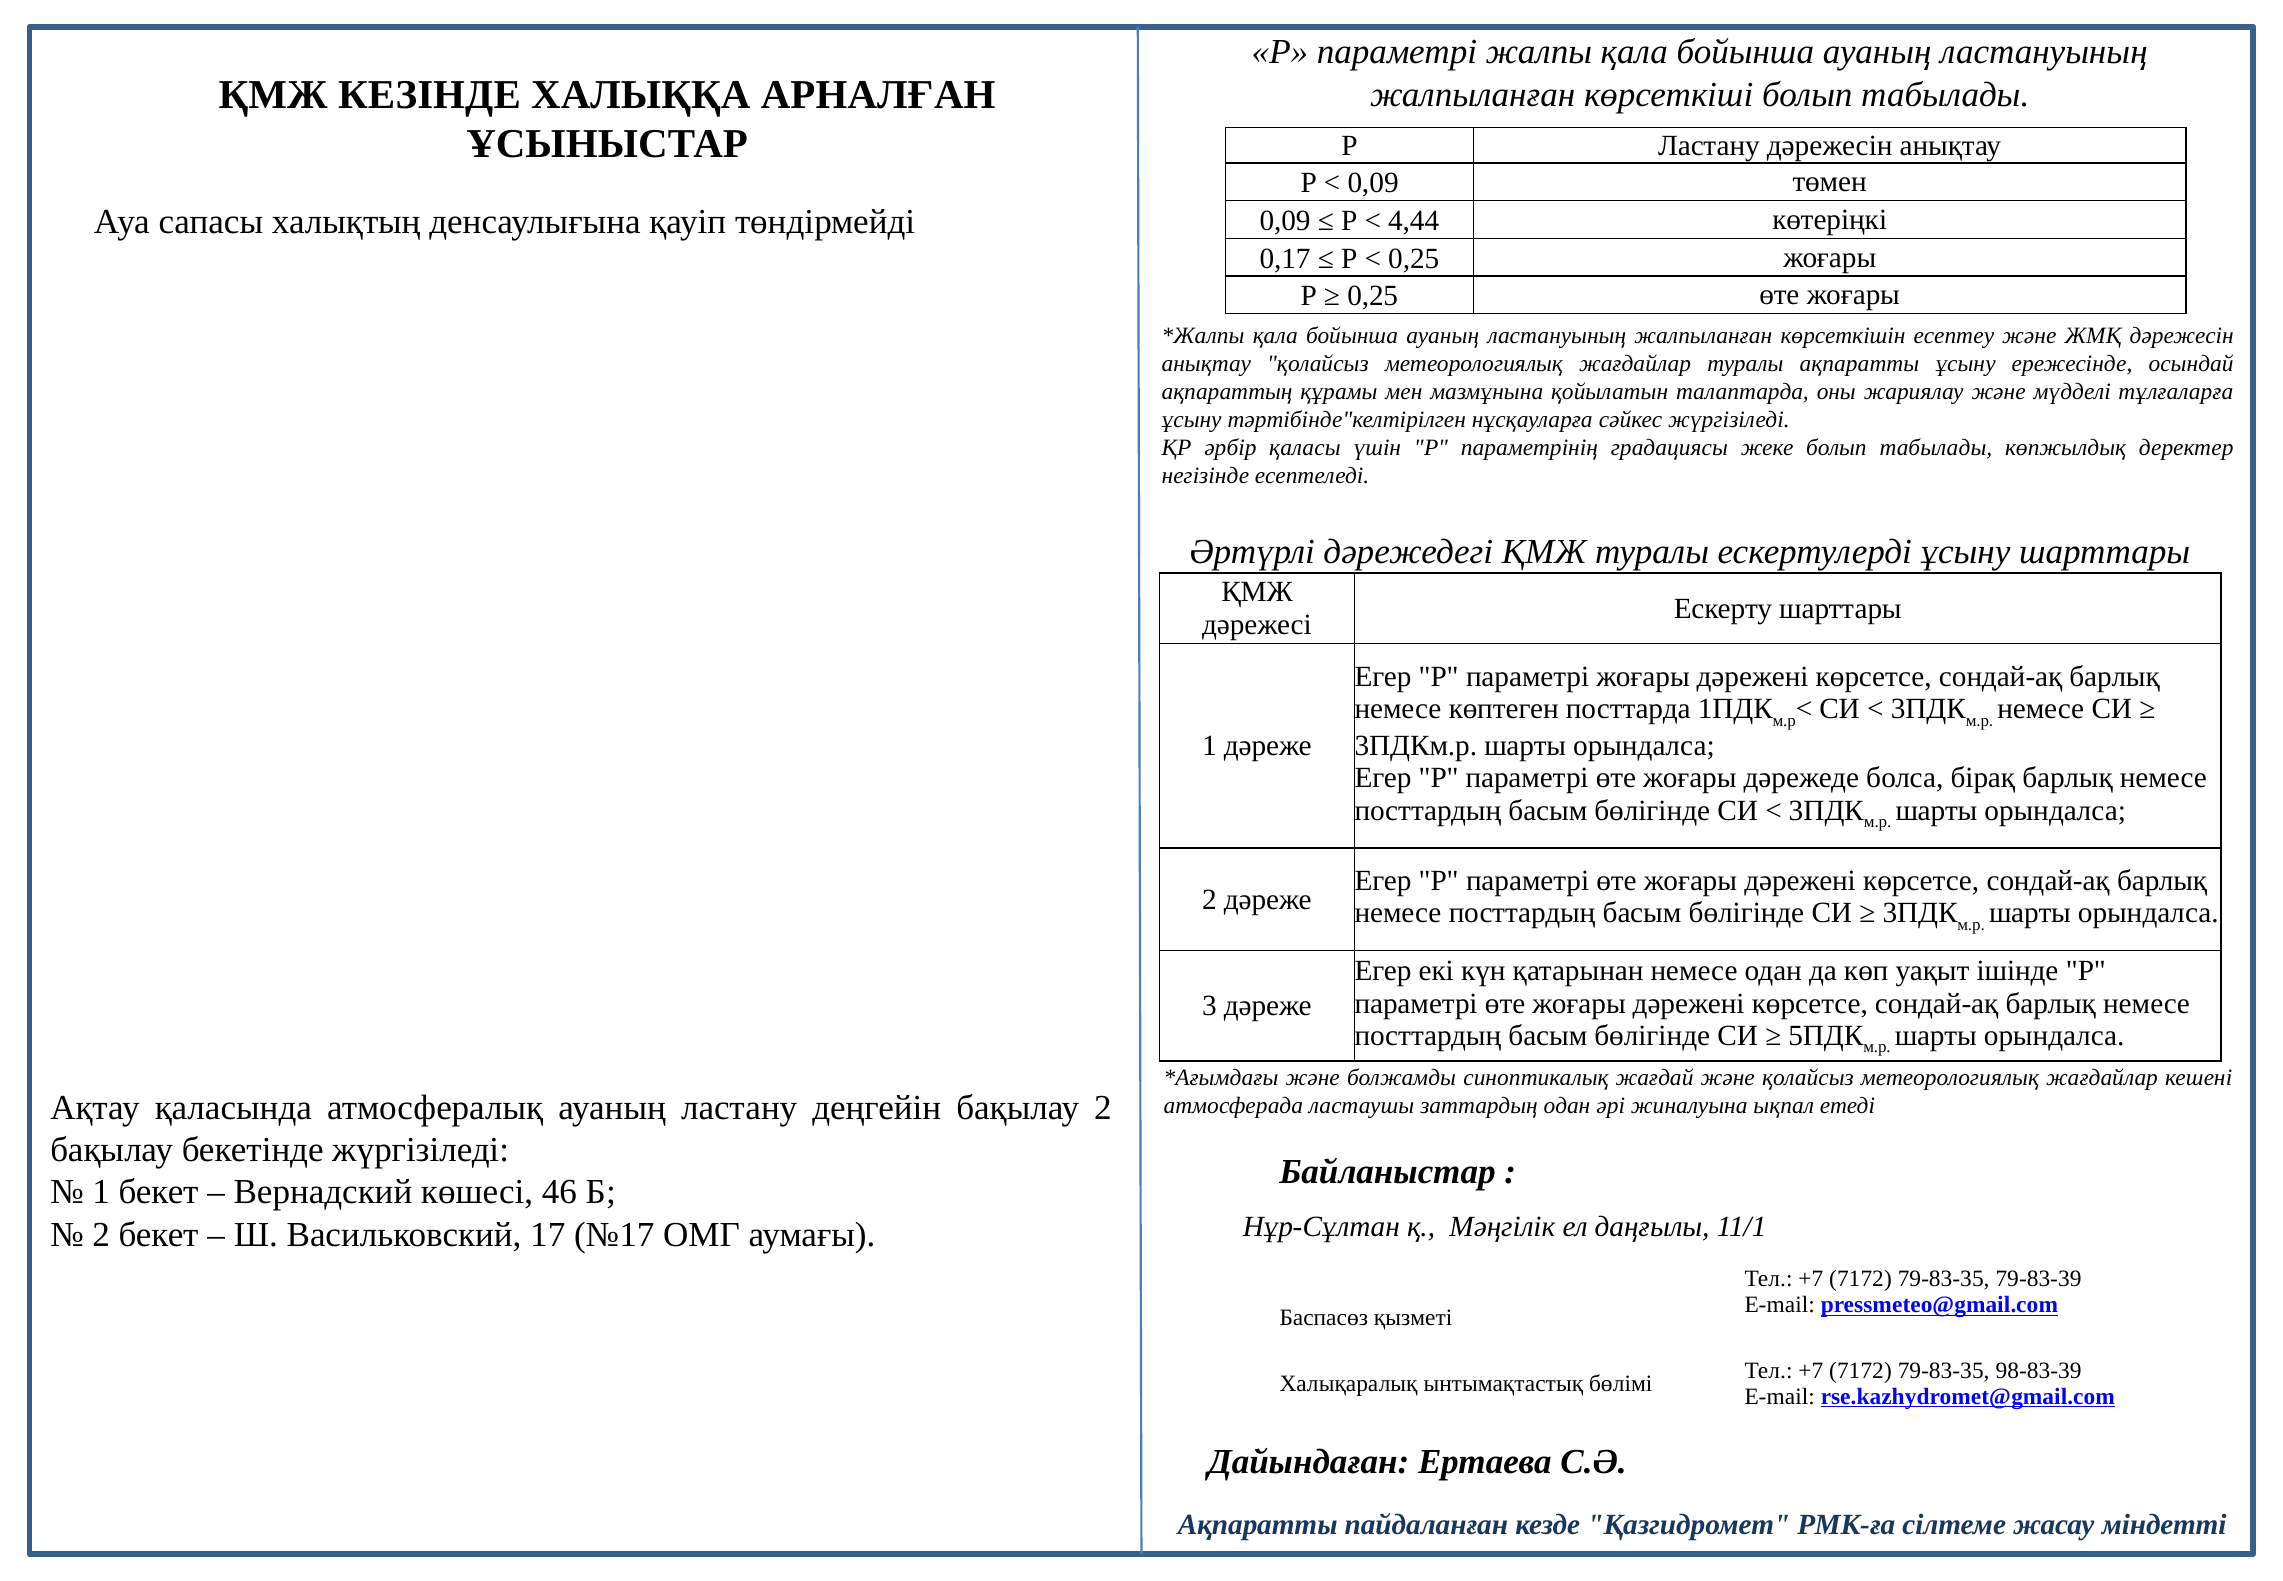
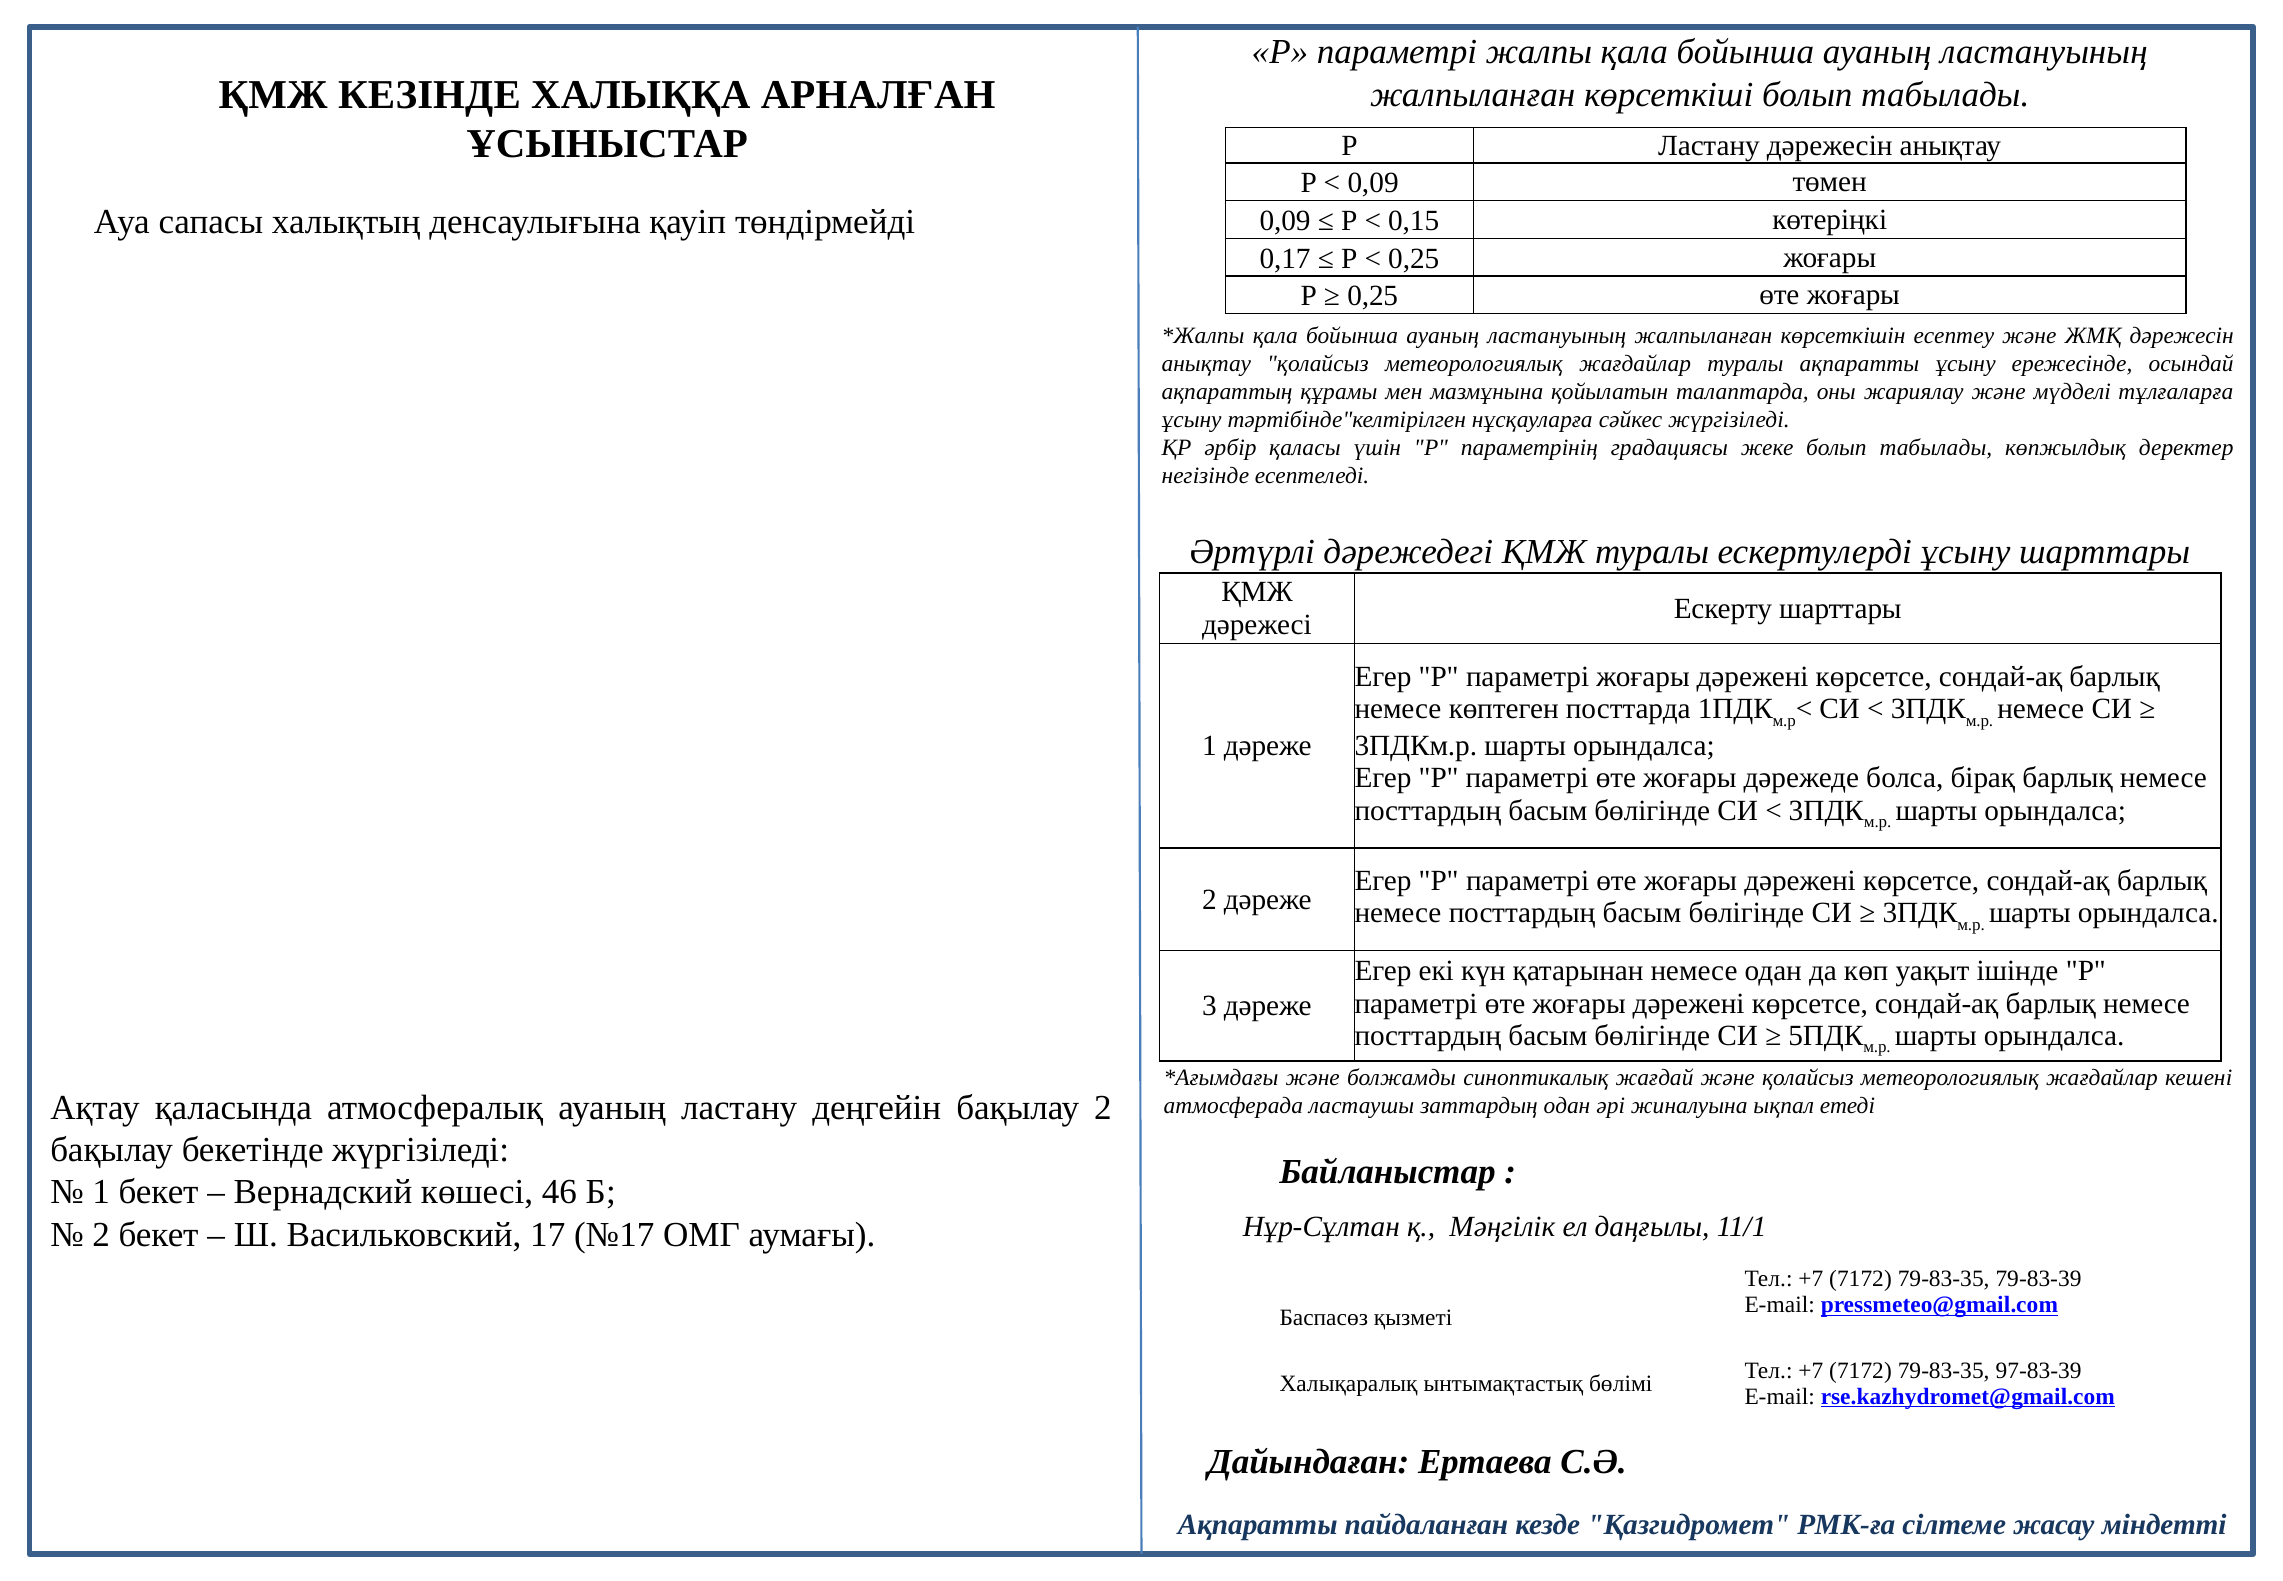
4,44: 4,44 -> 0,15
98-83-39: 98-83-39 -> 97-83-39
